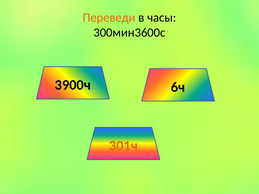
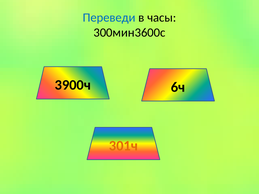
Переведи colour: orange -> blue
